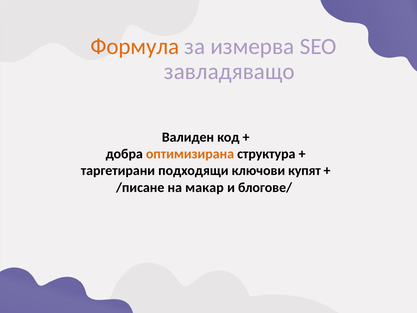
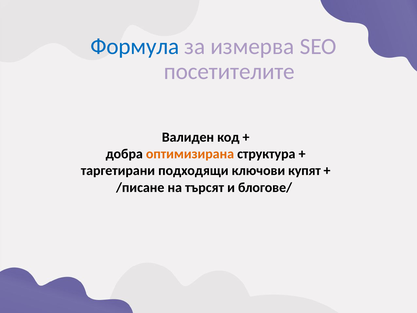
Формула colour: orange -> blue
завладяващо: завладяващо -> посетителите
макар: макар -> търсят
